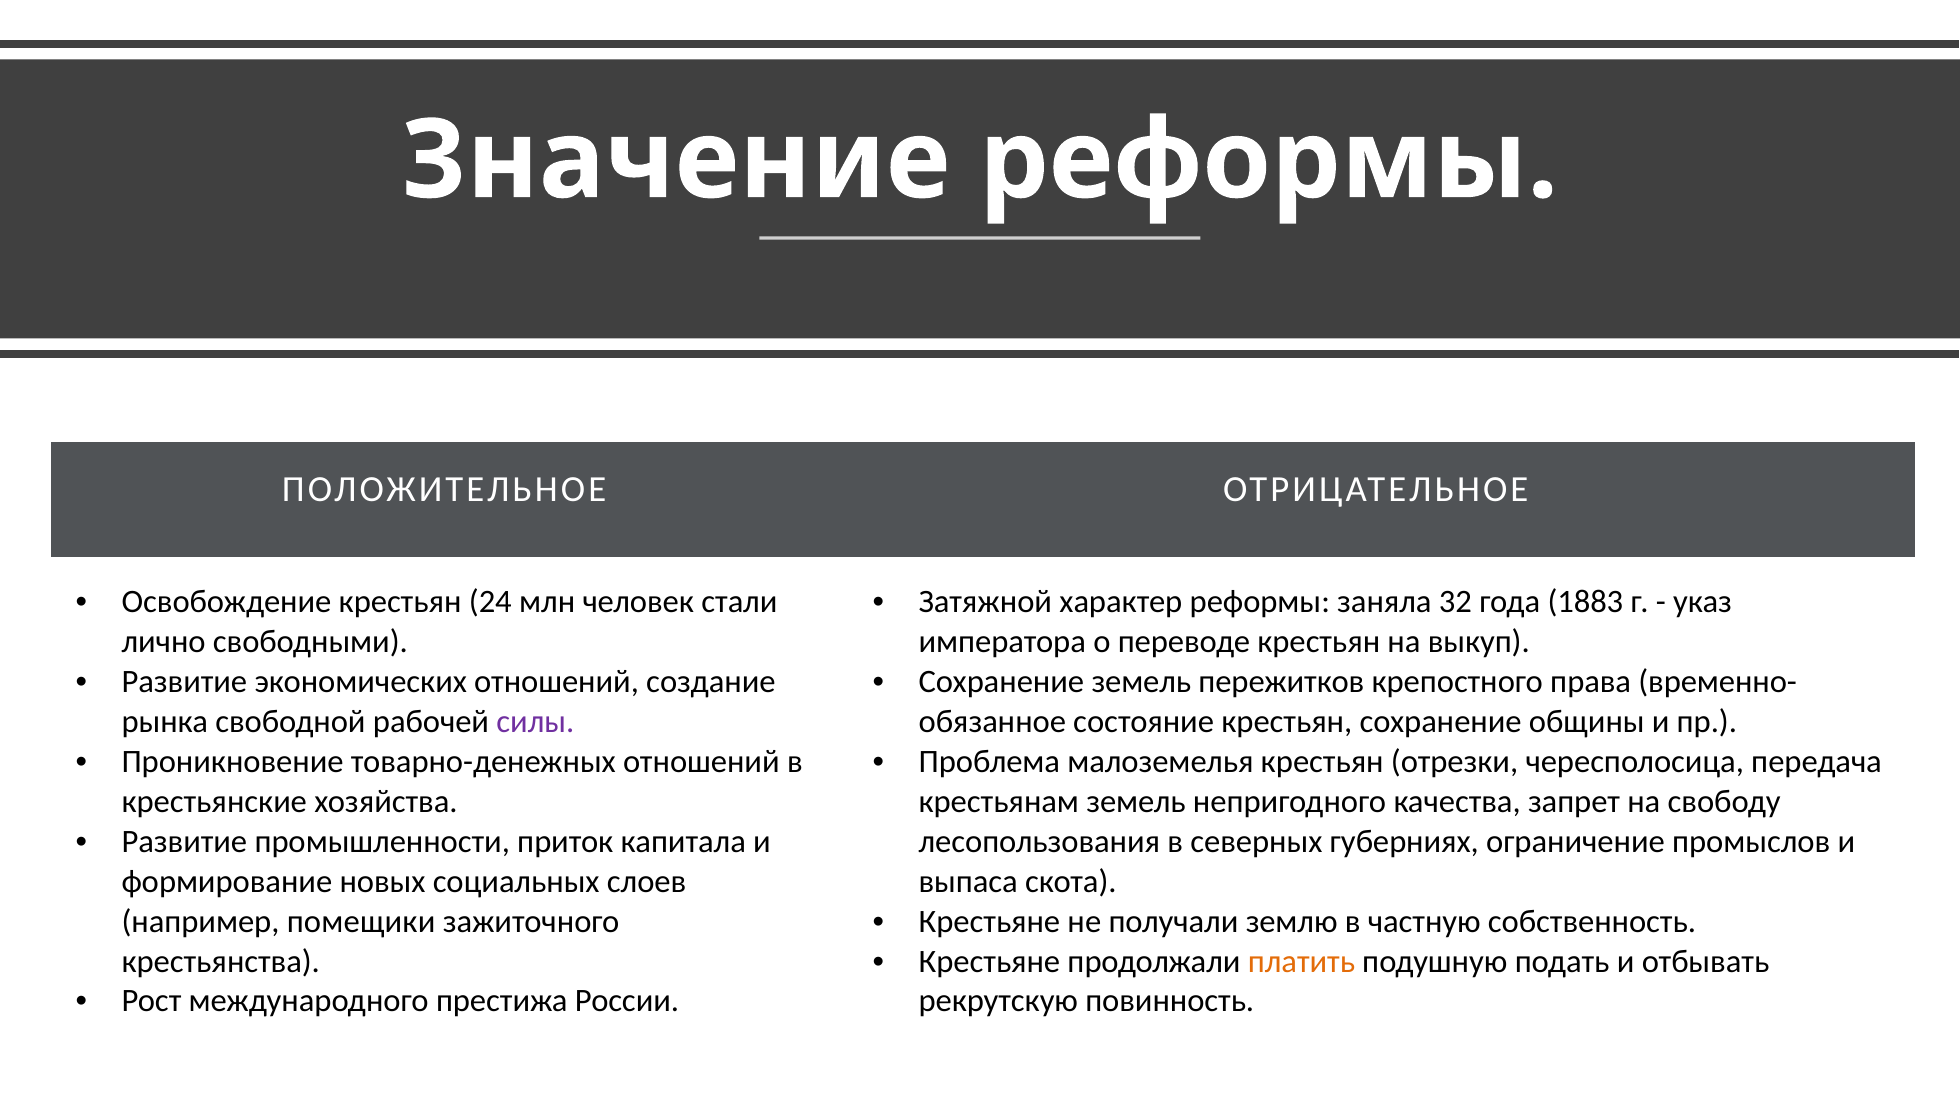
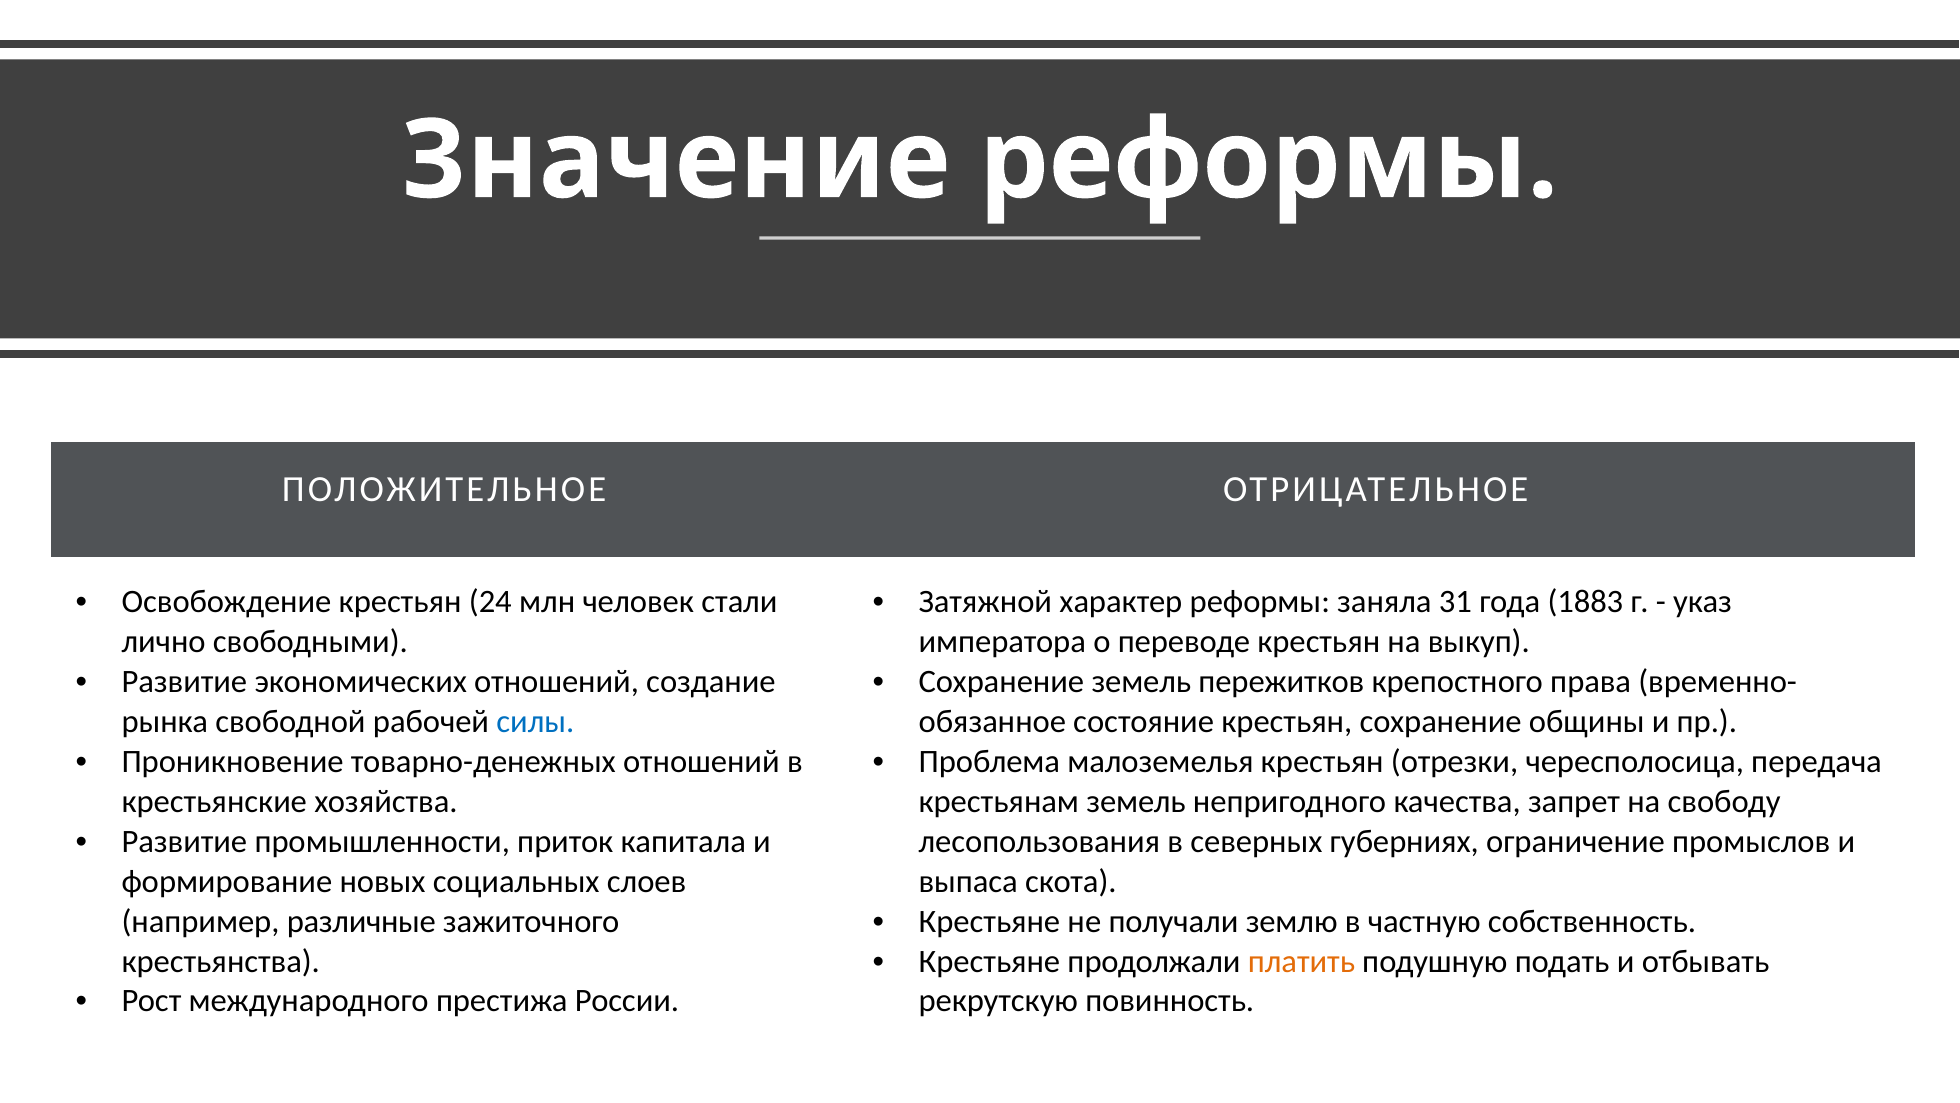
32: 32 -> 31
силы colour: purple -> blue
помещики: помещики -> различные
